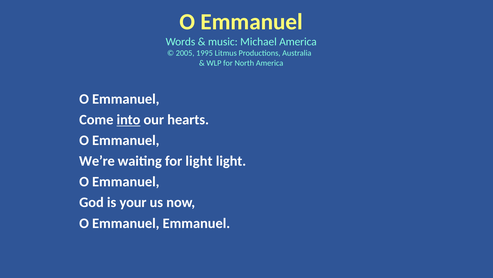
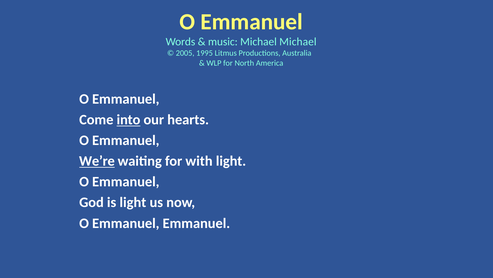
Michael America: America -> Michael
We’re underline: none -> present
for light: light -> with
is your: your -> light
